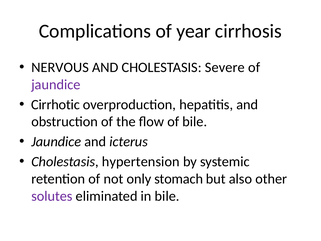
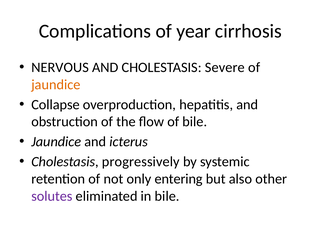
jaundice at (56, 84) colour: purple -> orange
Cirrhotic: Cirrhotic -> Collapse
hypertension: hypertension -> progressively
stomach: stomach -> entering
